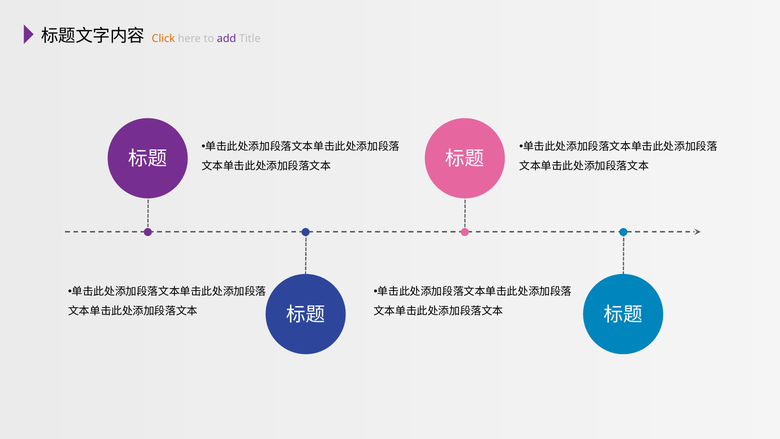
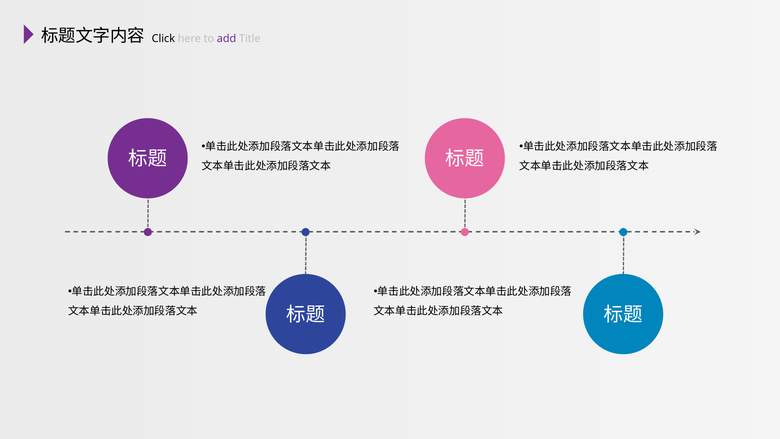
Click colour: orange -> black
